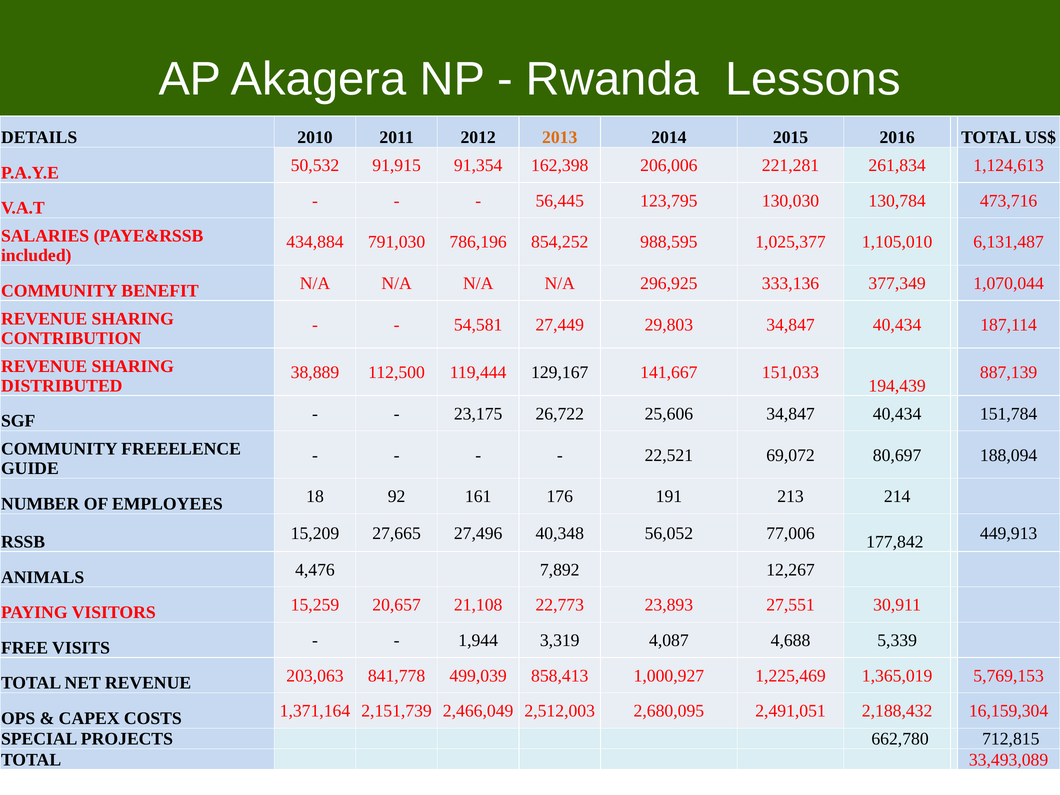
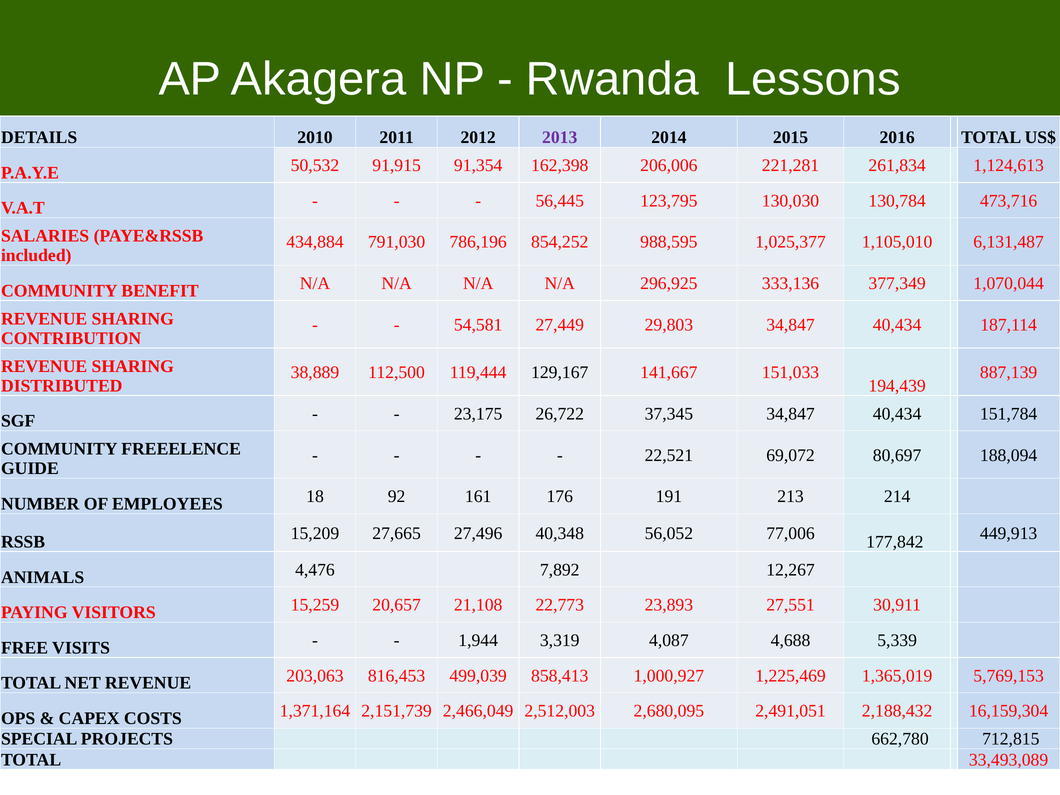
2013 colour: orange -> purple
25,606: 25,606 -> 37,345
841,778: 841,778 -> 816,453
